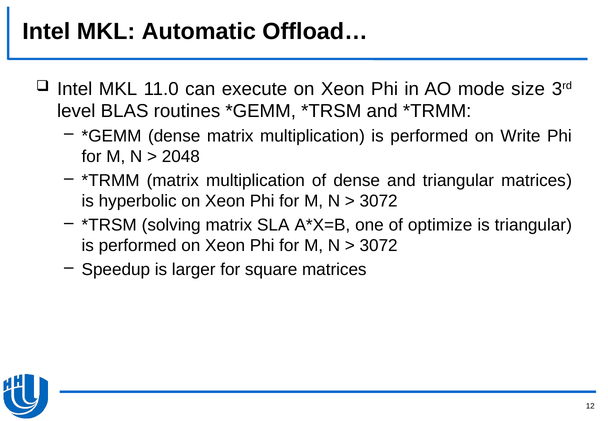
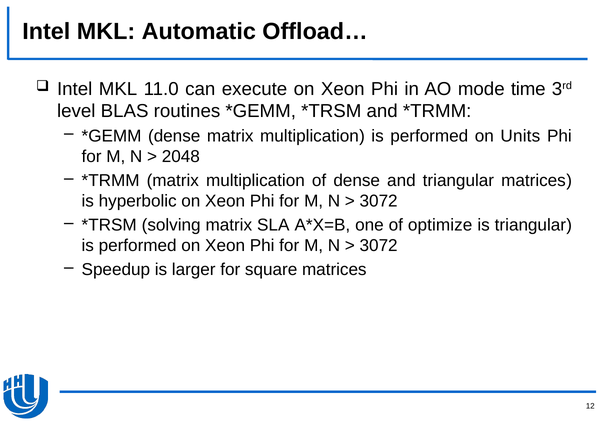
size: size -> time
Write: Write -> Units
